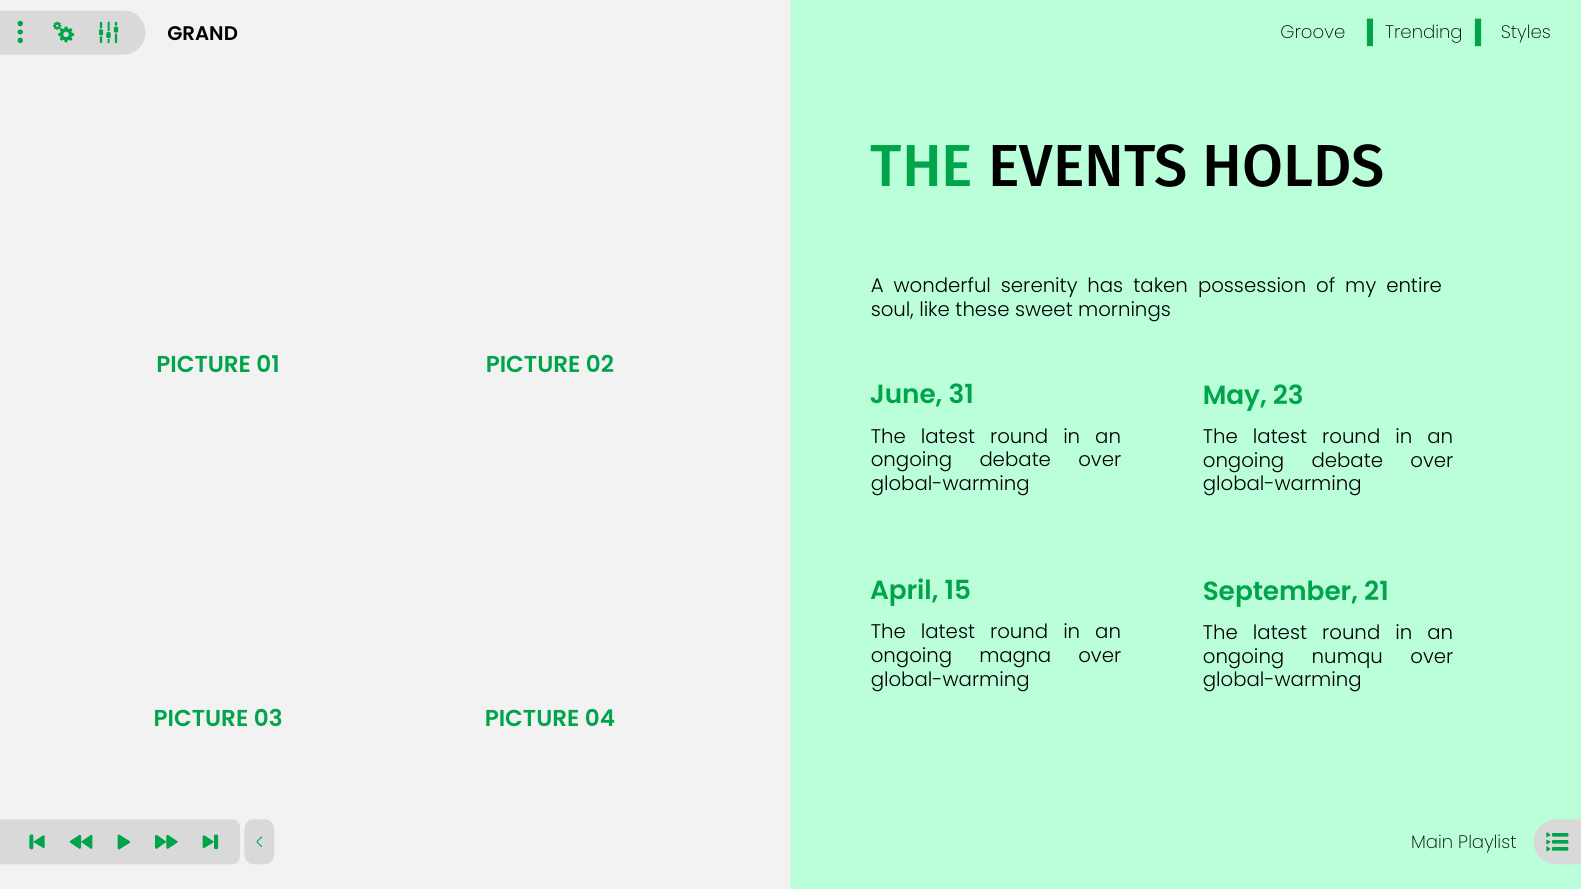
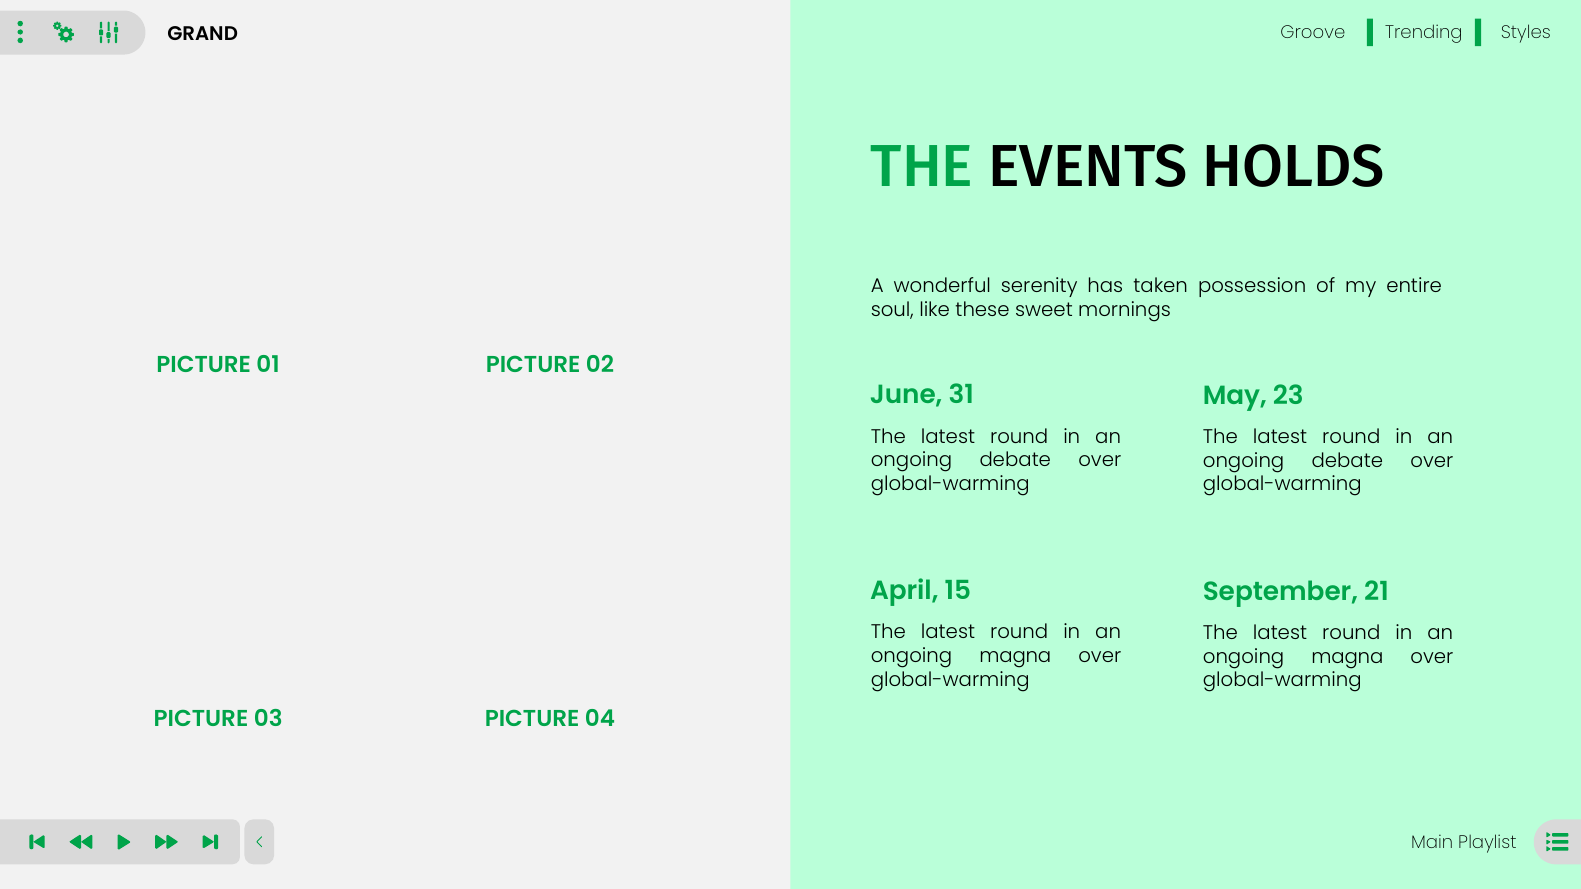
numqu at (1347, 657): numqu -> magna
